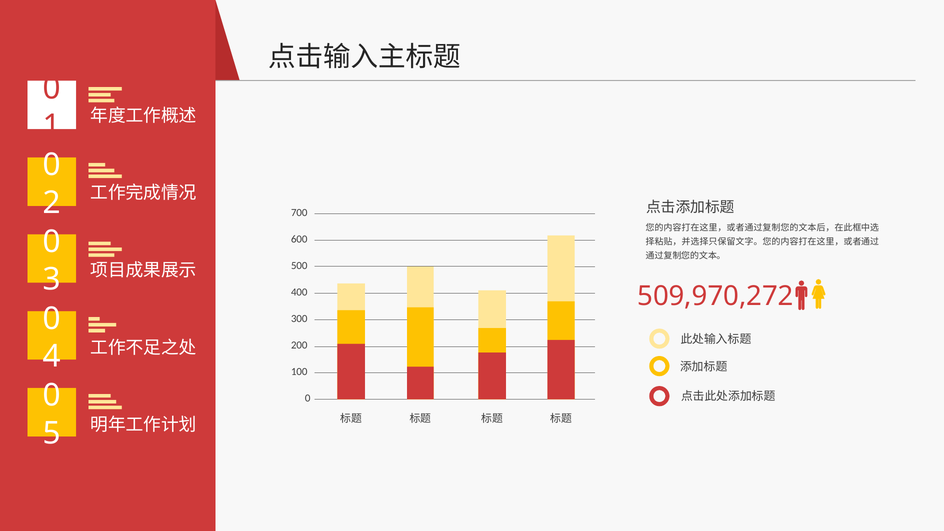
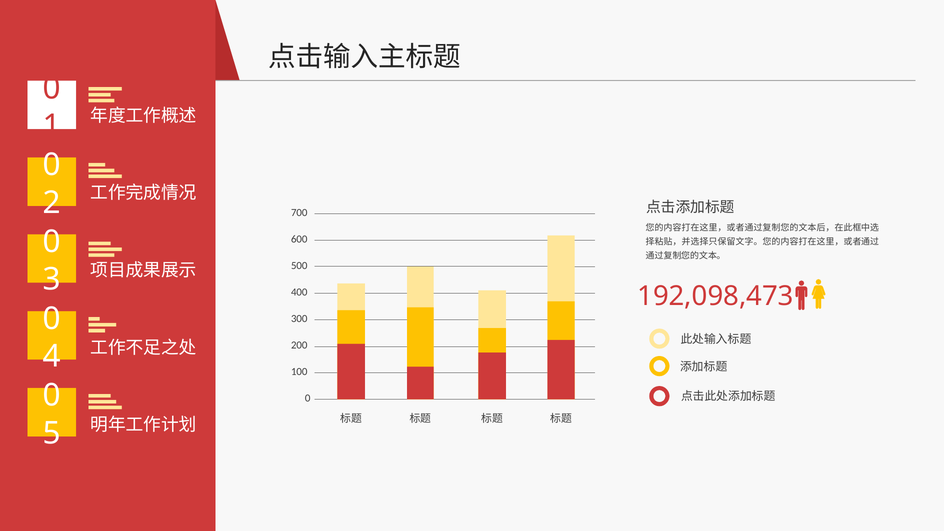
509,970,272: 509,970,272 -> 192,098,473
